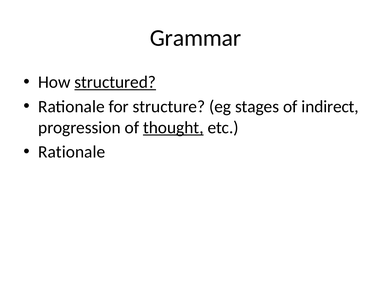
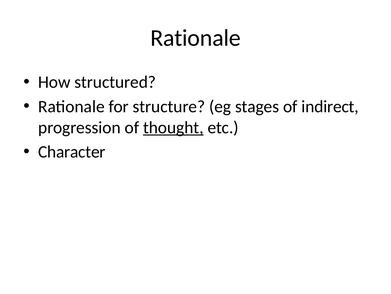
Grammar at (196, 38): Grammar -> Rationale
structured underline: present -> none
Rationale at (72, 152): Rationale -> Character
